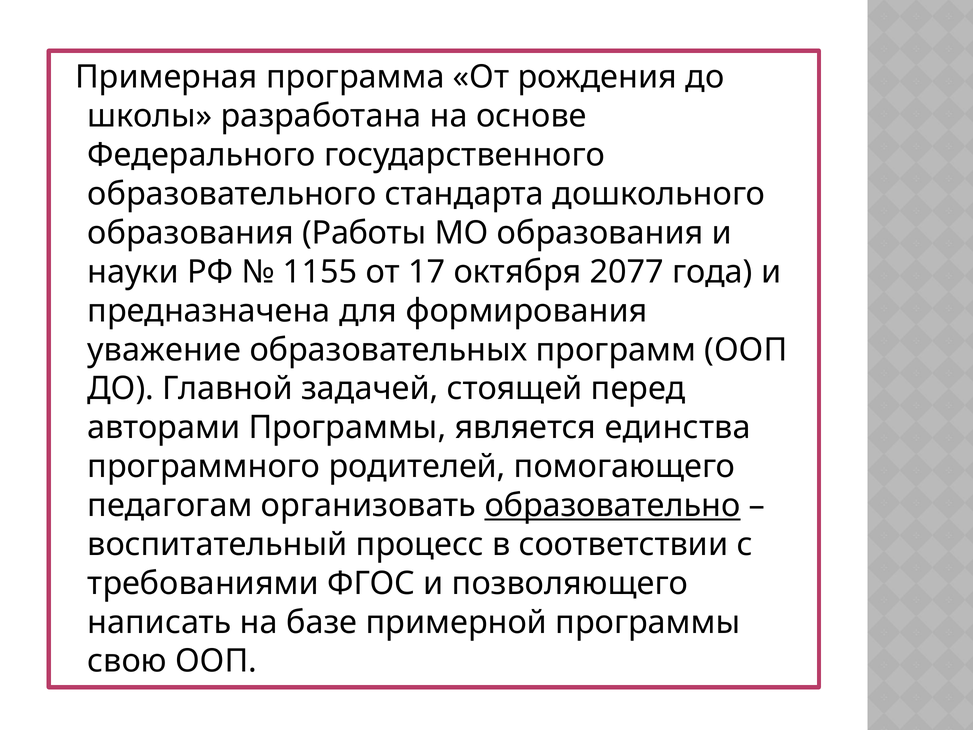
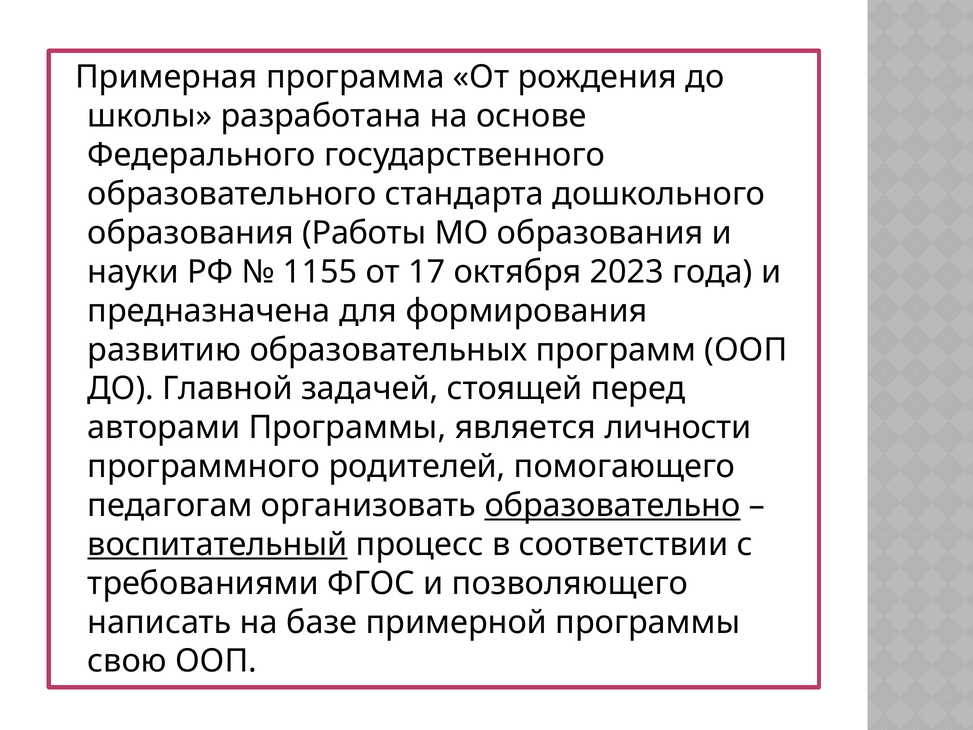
2077: 2077 -> 2023
уважение: уважение -> развитию
единства: единства -> личности
воспитательный underline: none -> present
